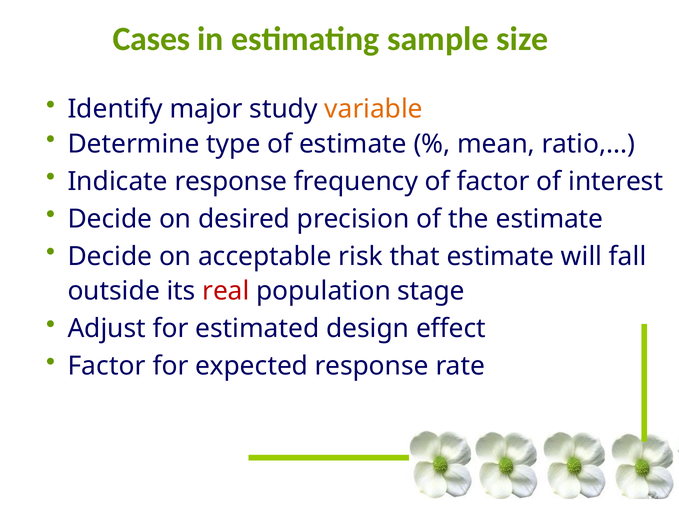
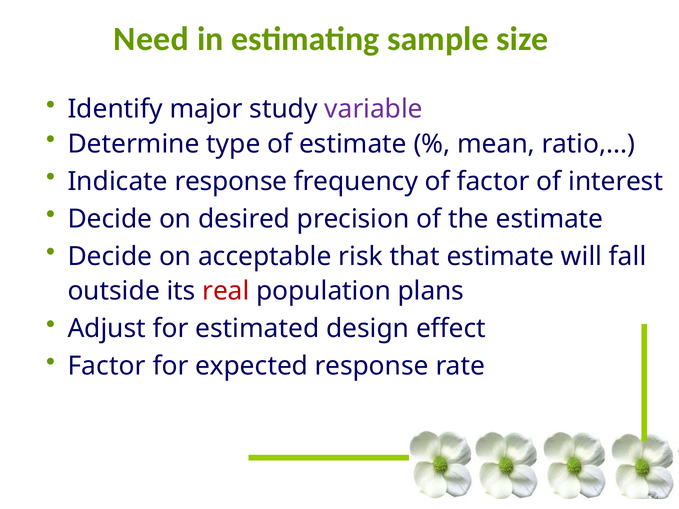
Cases: Cases -> Need
variable colour: orange -> purple
stage: stage -> plans
